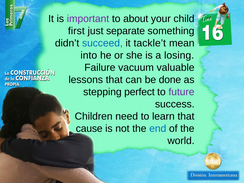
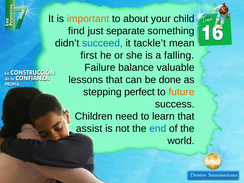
important colour: purple -> orange
first: first -> find
into: into -> first
losing: losing -> falling
vacuum: vacuum -> balance
future colour: purple -> orange
cause: cause -> assist
